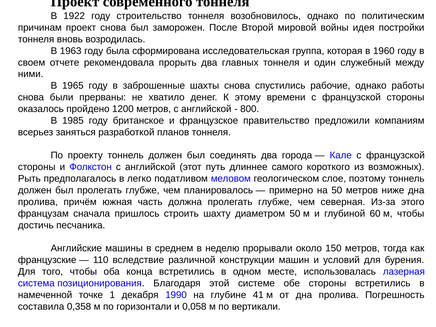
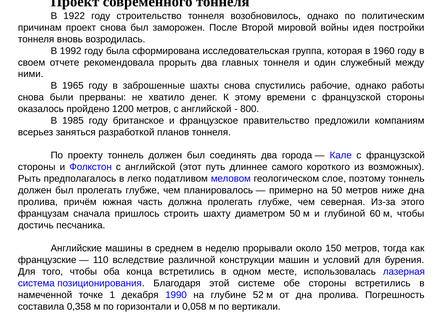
1963: 1963 -> 1992
41: 41 -> 52
